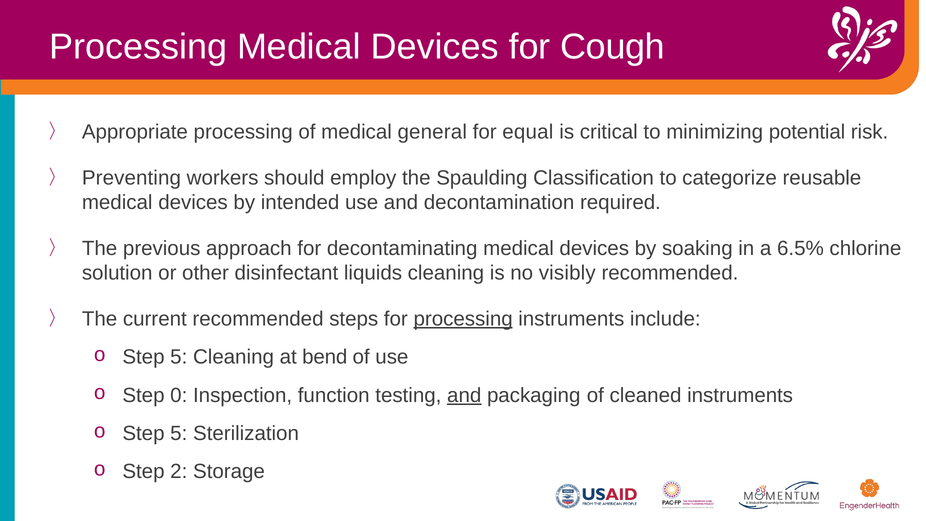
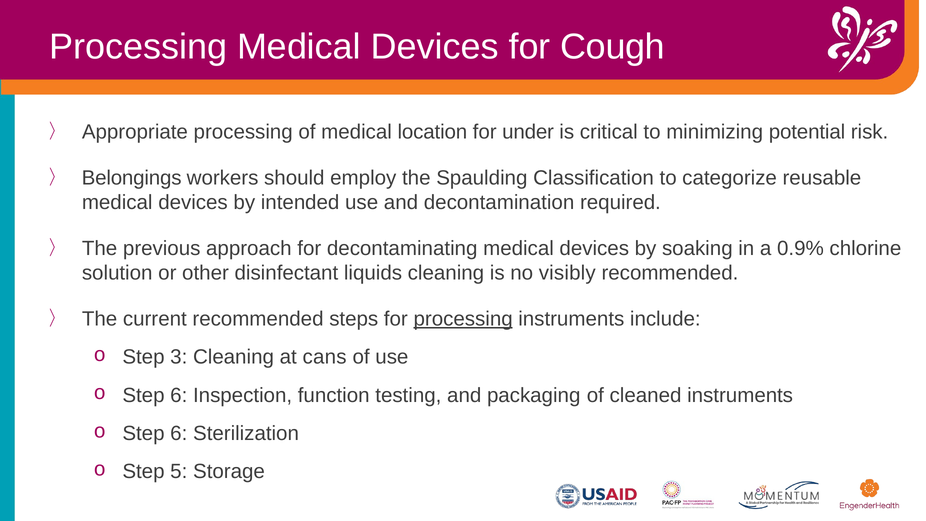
general: general -> location
equal: equal -> under
Preventing: Preventing -> Belongings
6.5%: 6.5% -> 0.9%
5 at (179, 357): 5 -> 3
bend: bend -> cans
0 at (179, 395): 0 -> 6
and at (464, 395) underline: present -> none
5 at (179, 433): 5 -> 6
2: 2 -> 5
